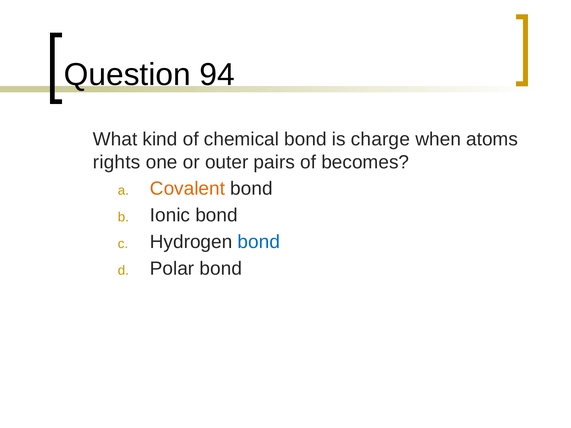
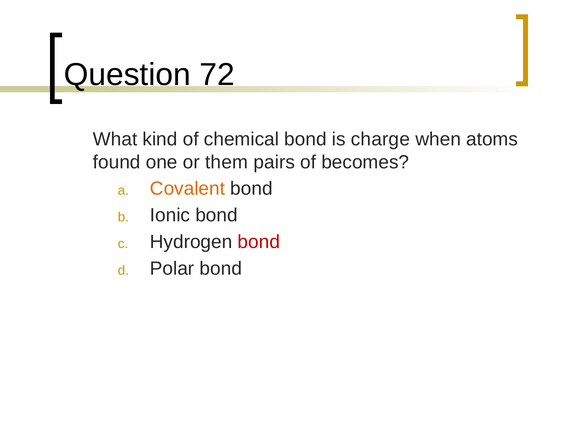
94: 94 -> 72
rights: rights -> found
outer: outer -> them
bond at (259, 242) colour: blue -> red
